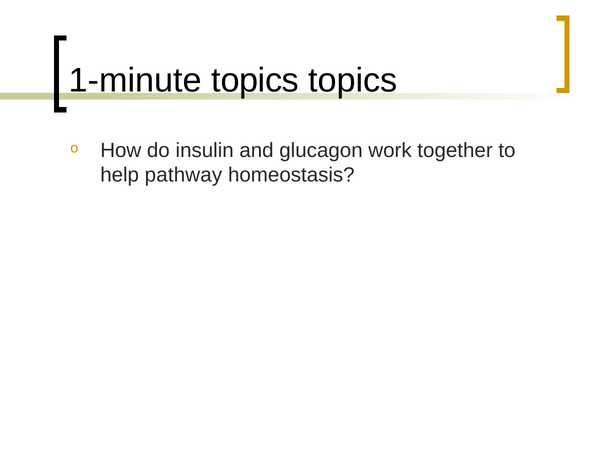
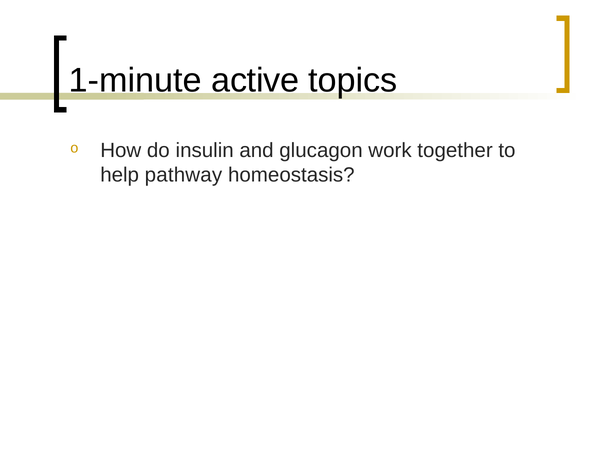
1-minute topics: topics -> active
